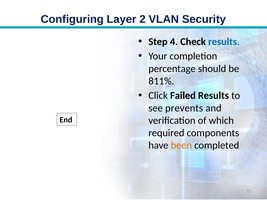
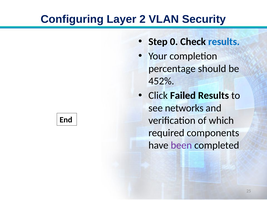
4: 4 -> 0
811%: 811% -> 452%
prevents: prevents -> networks
been colour: orange -> purple
